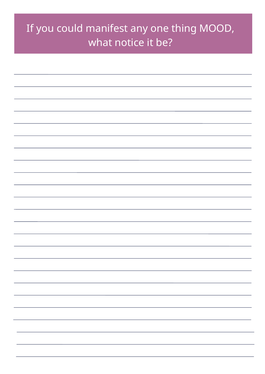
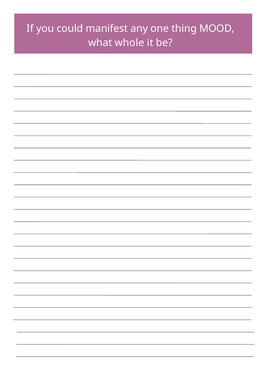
notice: notice -> whole
